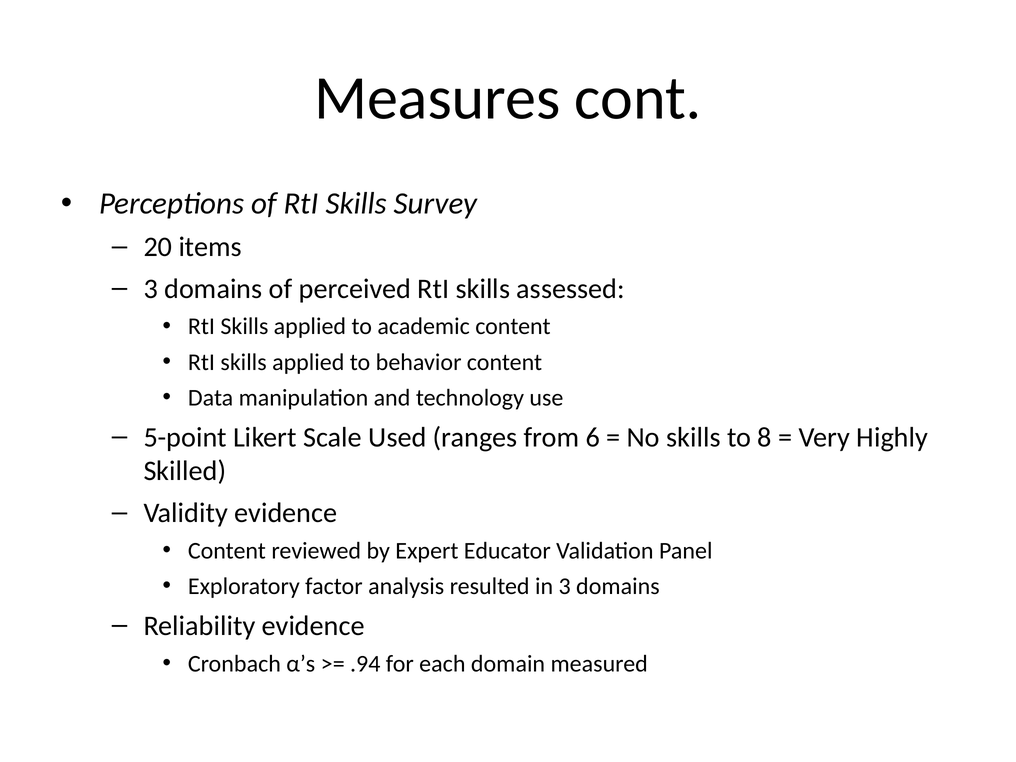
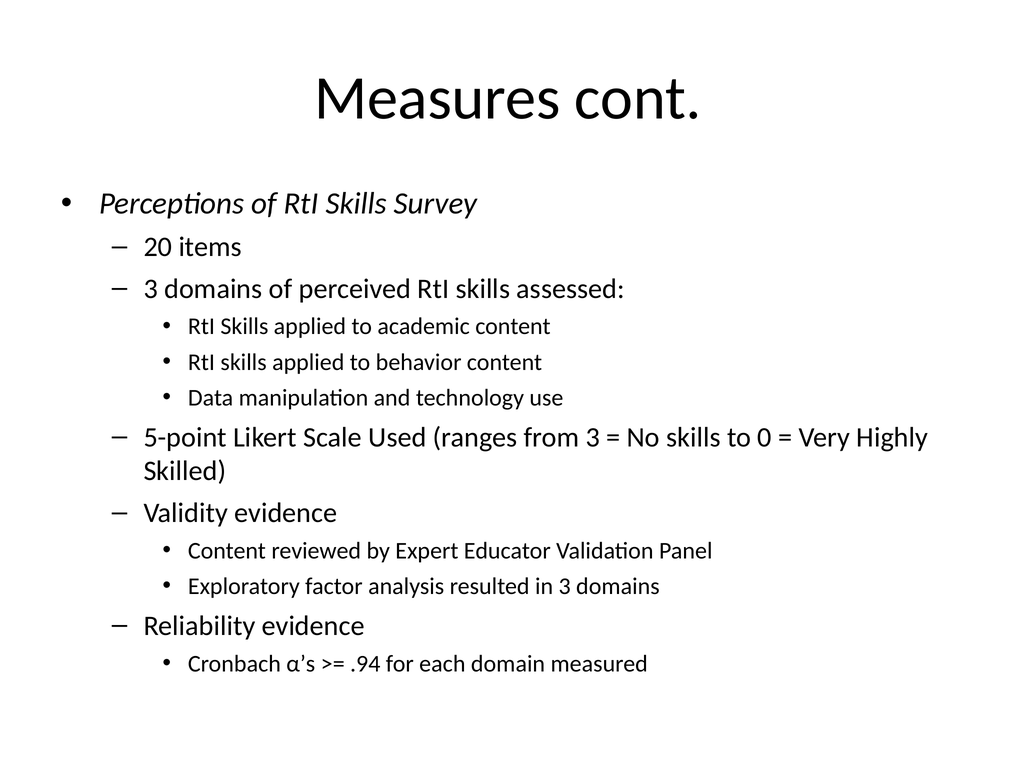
from 6: 6 -> 3
8: 8 -> 0
